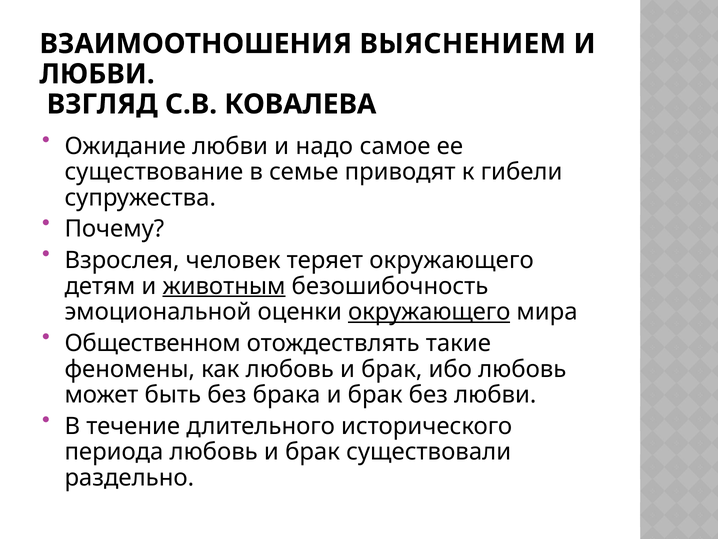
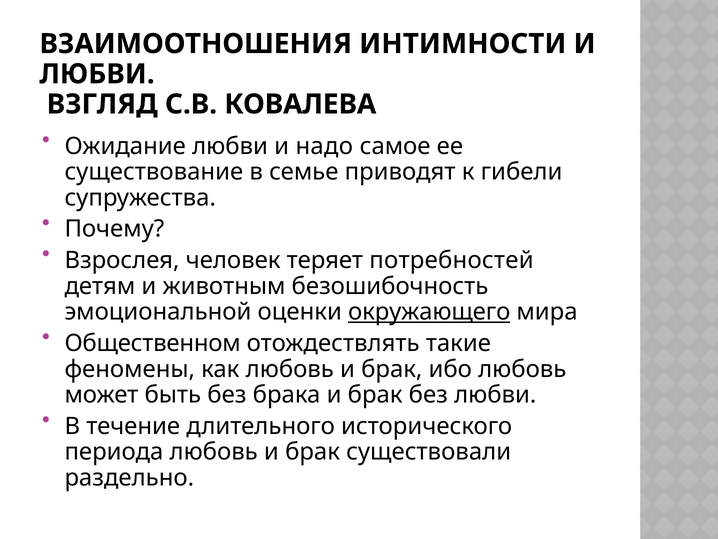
ВЫЯСНЕНИЕМ: ВЫЯСНЕНИЕМ -> ИНТИМНОСТИ
теряет окружающего: окружающего -> потребностей
животным underline: present -> none
